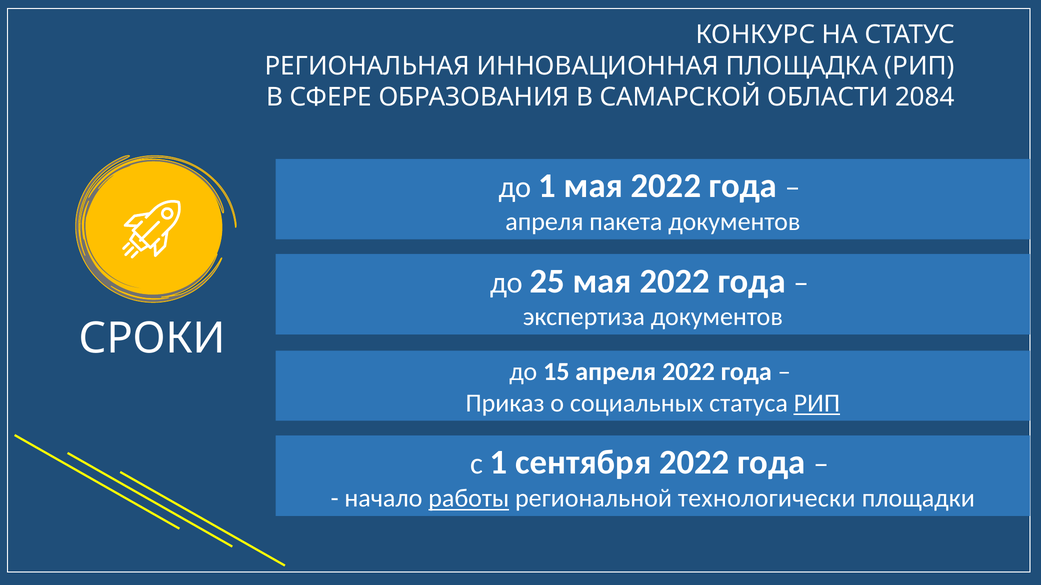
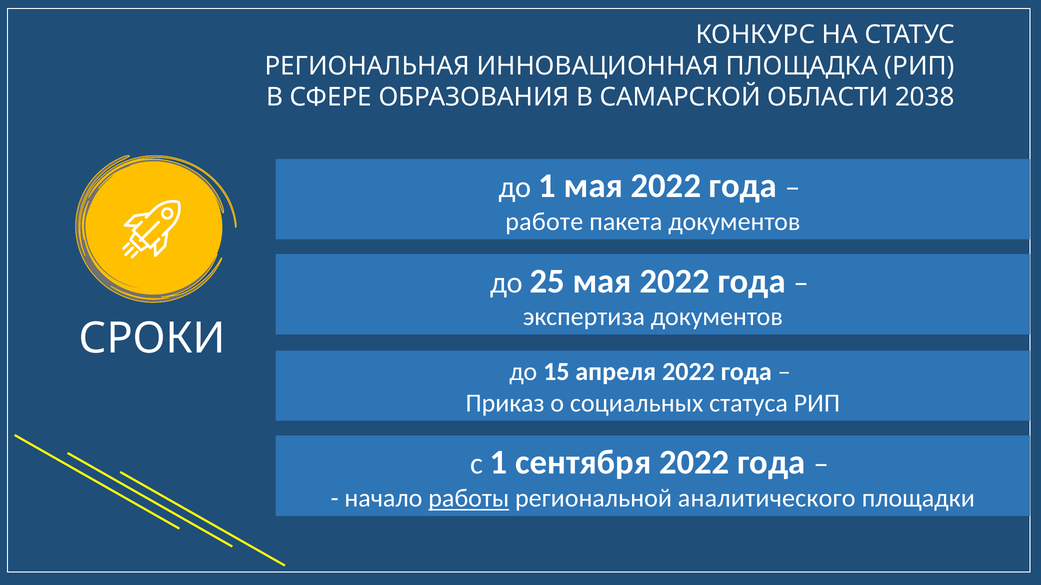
2084: 2084 -> 2038
апреля at (544, 222): апреля -> работе
РИП at (817, 403) underline: present -> none
технологически: технологически -> аналитического
